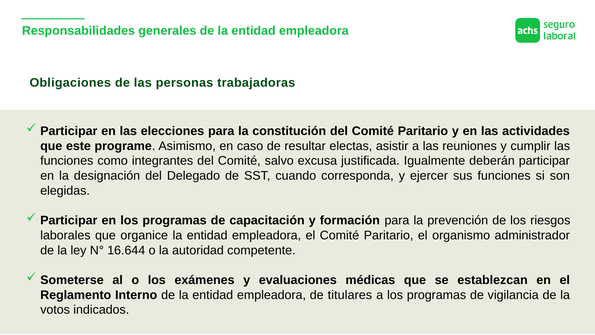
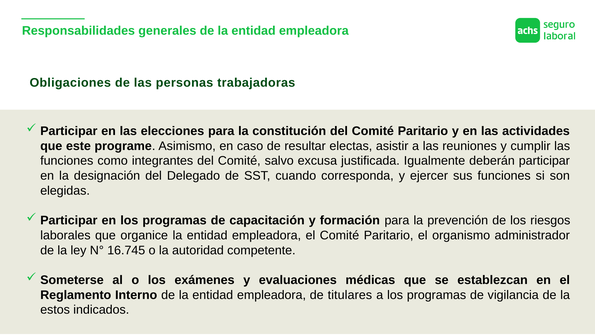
16.644: 16.644 -> 16.745
votos: votos -> estos
